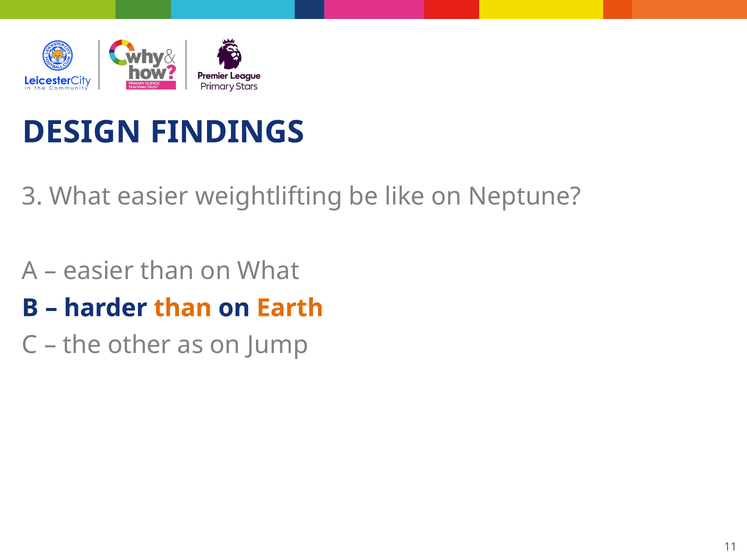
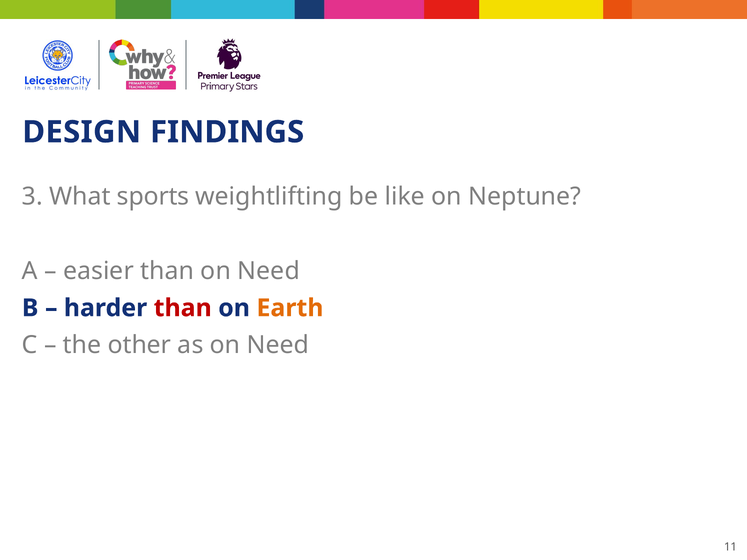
What easier: easier -> sports
than on What: What -> Need
than at (183, 308) colour: orange -> red
as on Jump: Jump -> Need
